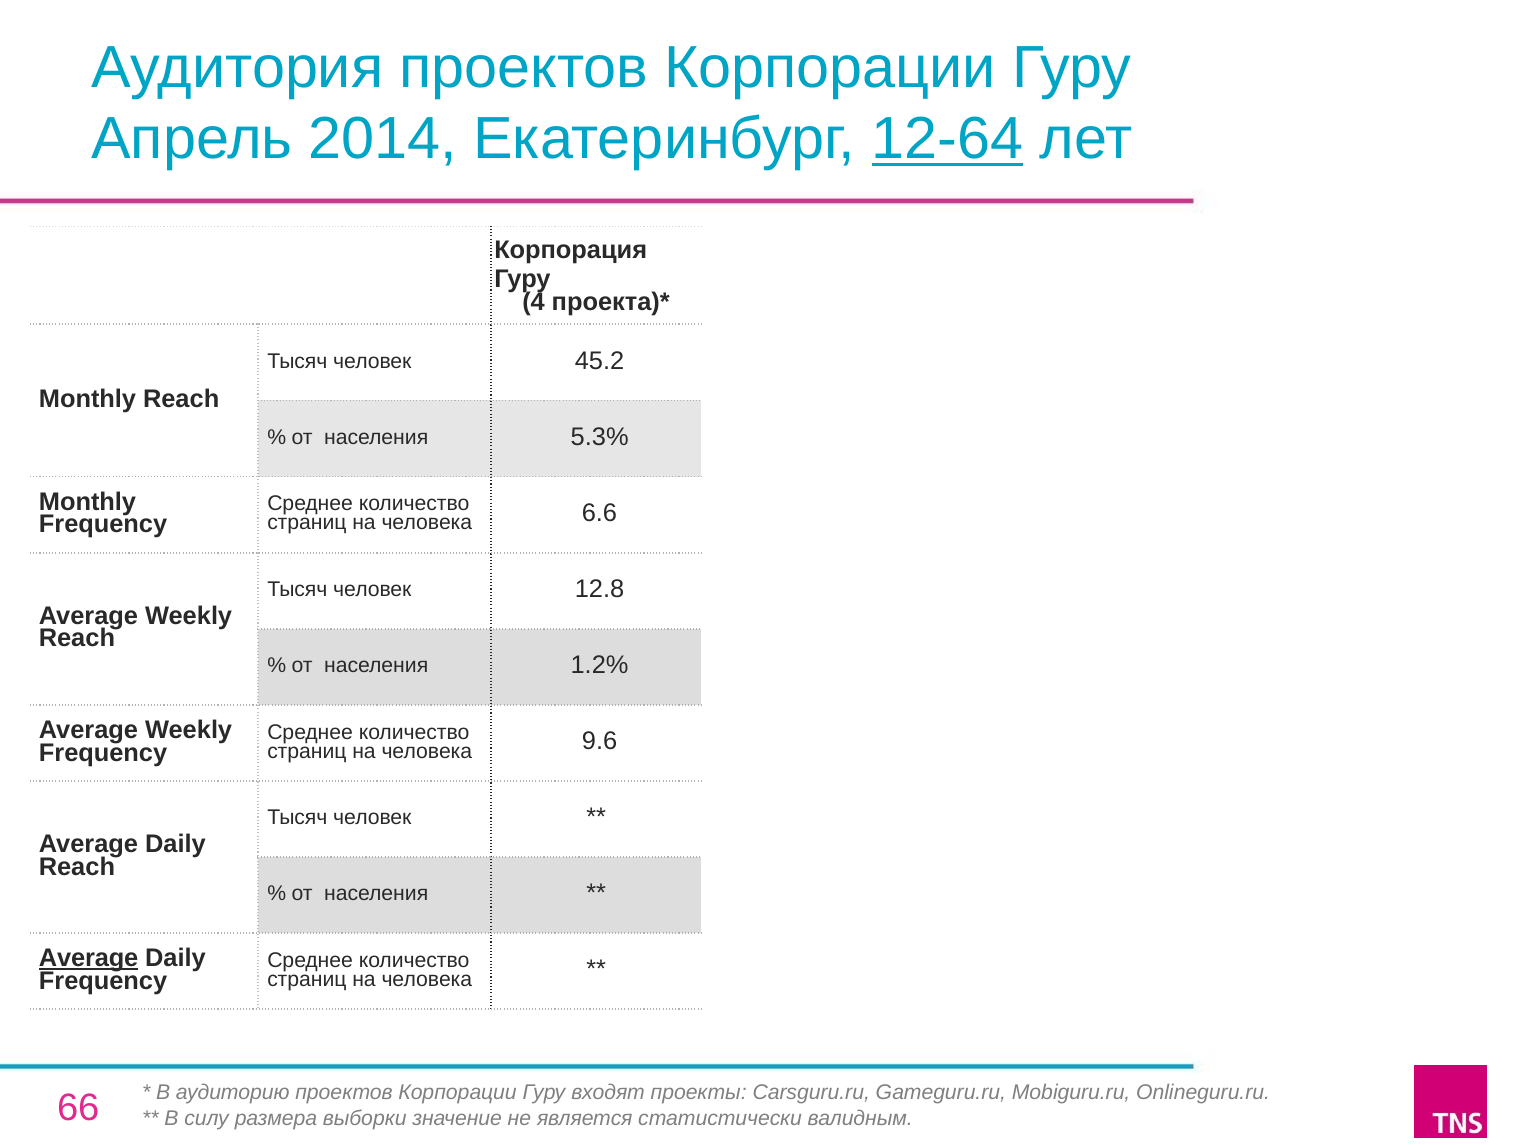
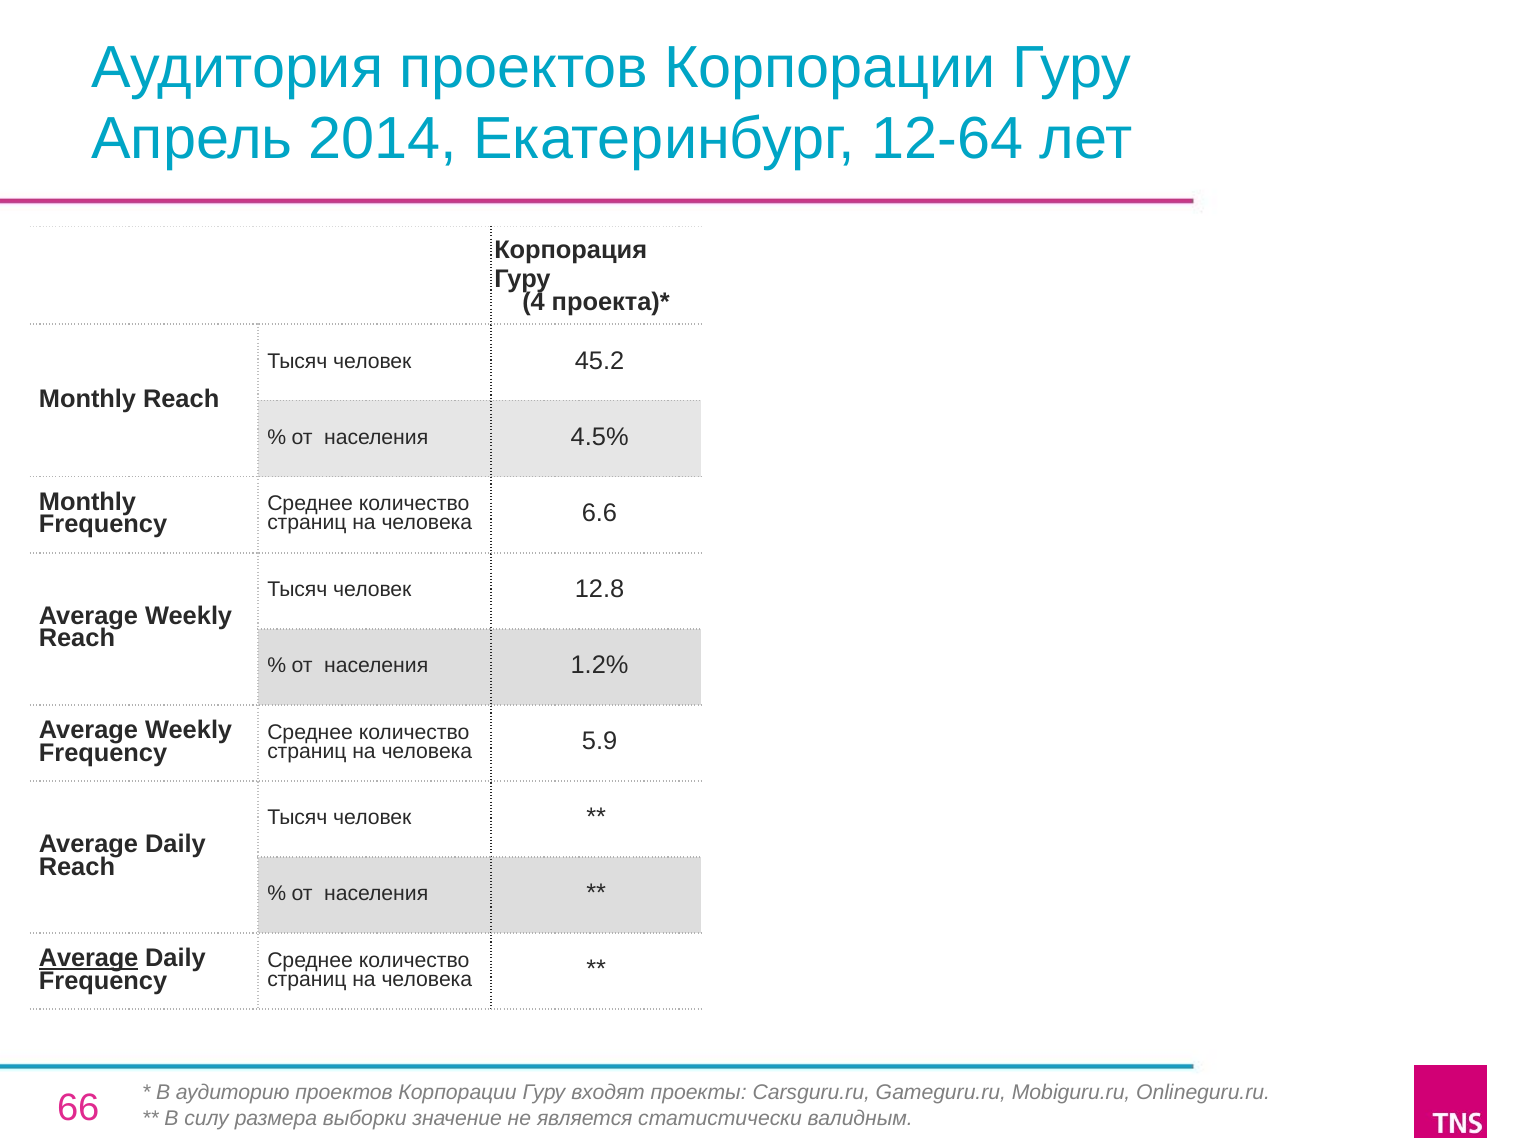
12-64 underline: present -> none
5.3%: 5.3% -> 4.5%
9.6: 9.6 -> 5.9
